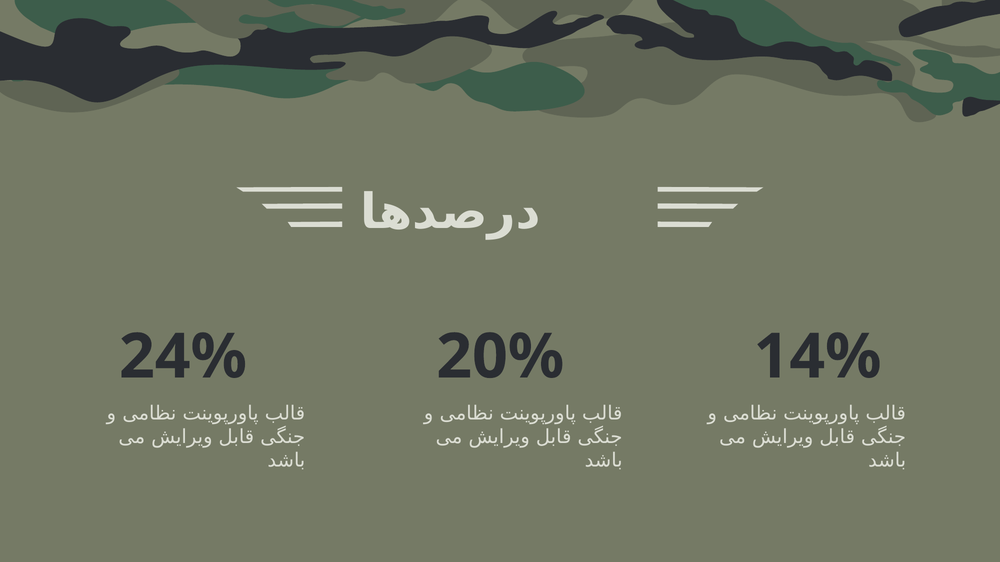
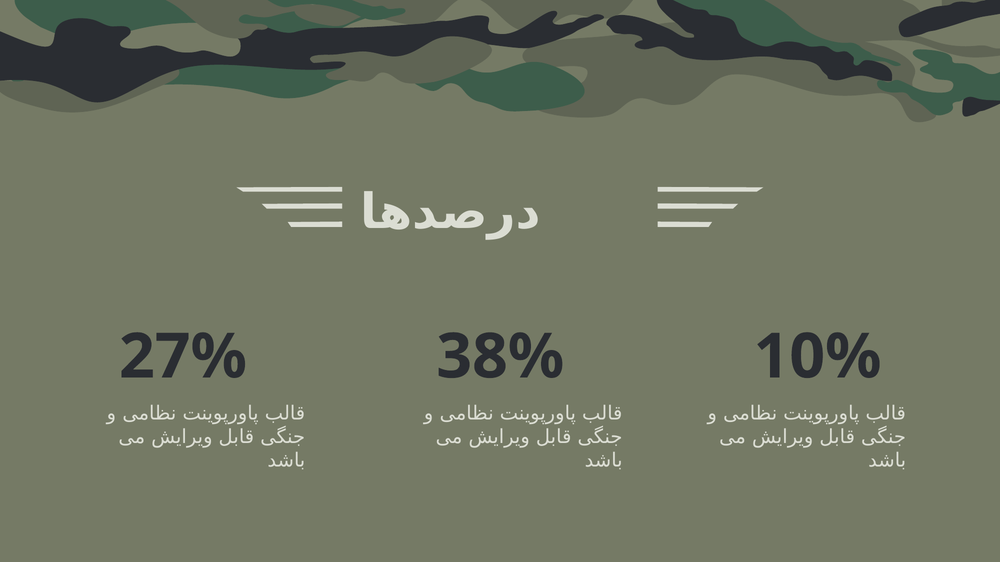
24%: 24% -> 27%
20%: 20% -> 38%
14%: 14% -> 10%
